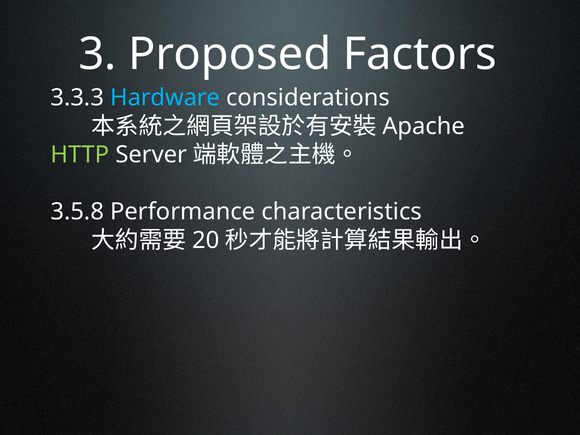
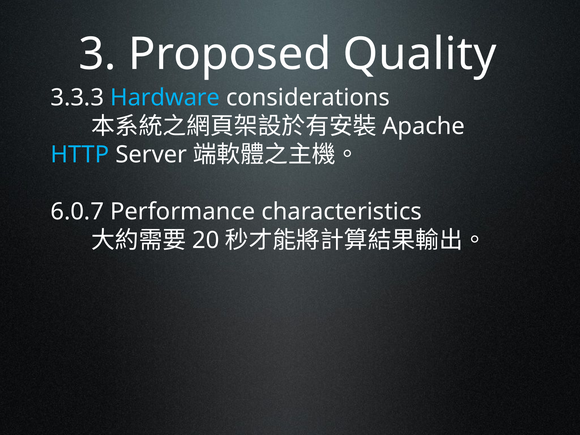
Factors: Factors -> Quality
HTTP colour: light green -> light blue
3.5.8: 3.5.8 -> 6.0.7
